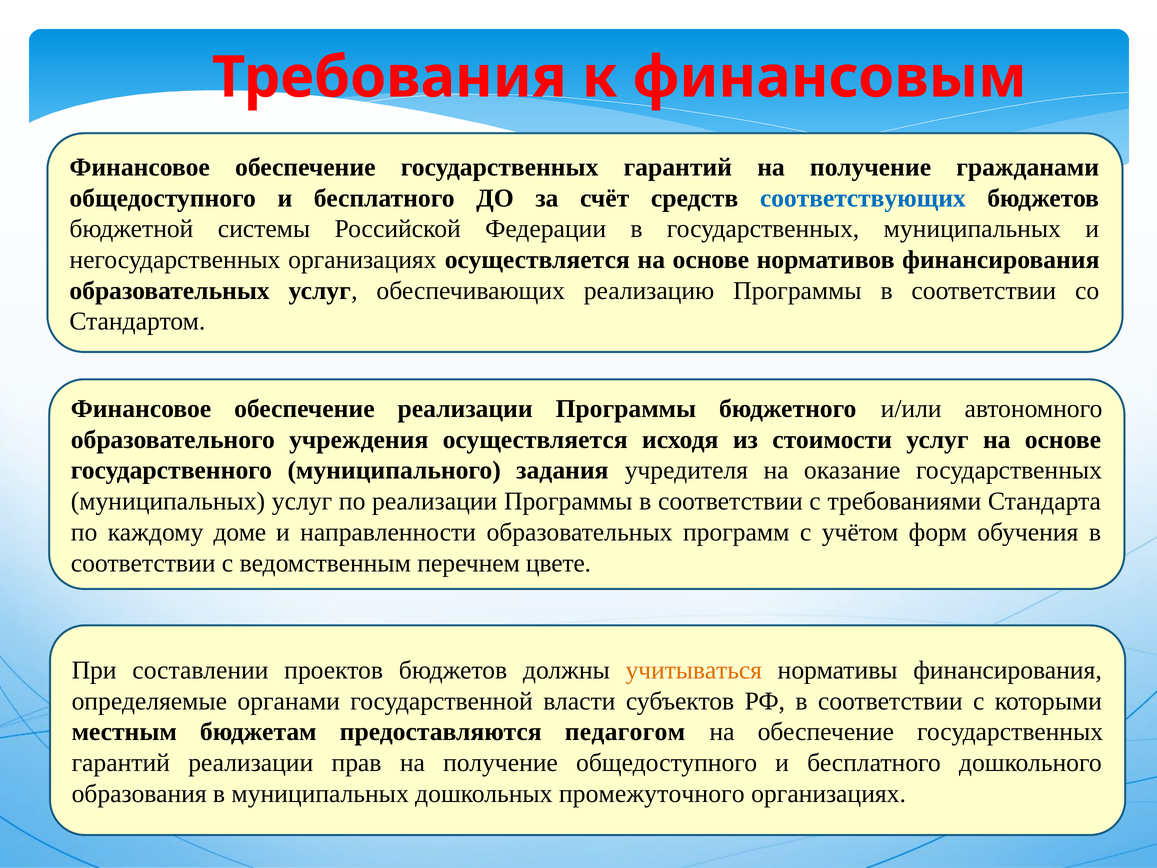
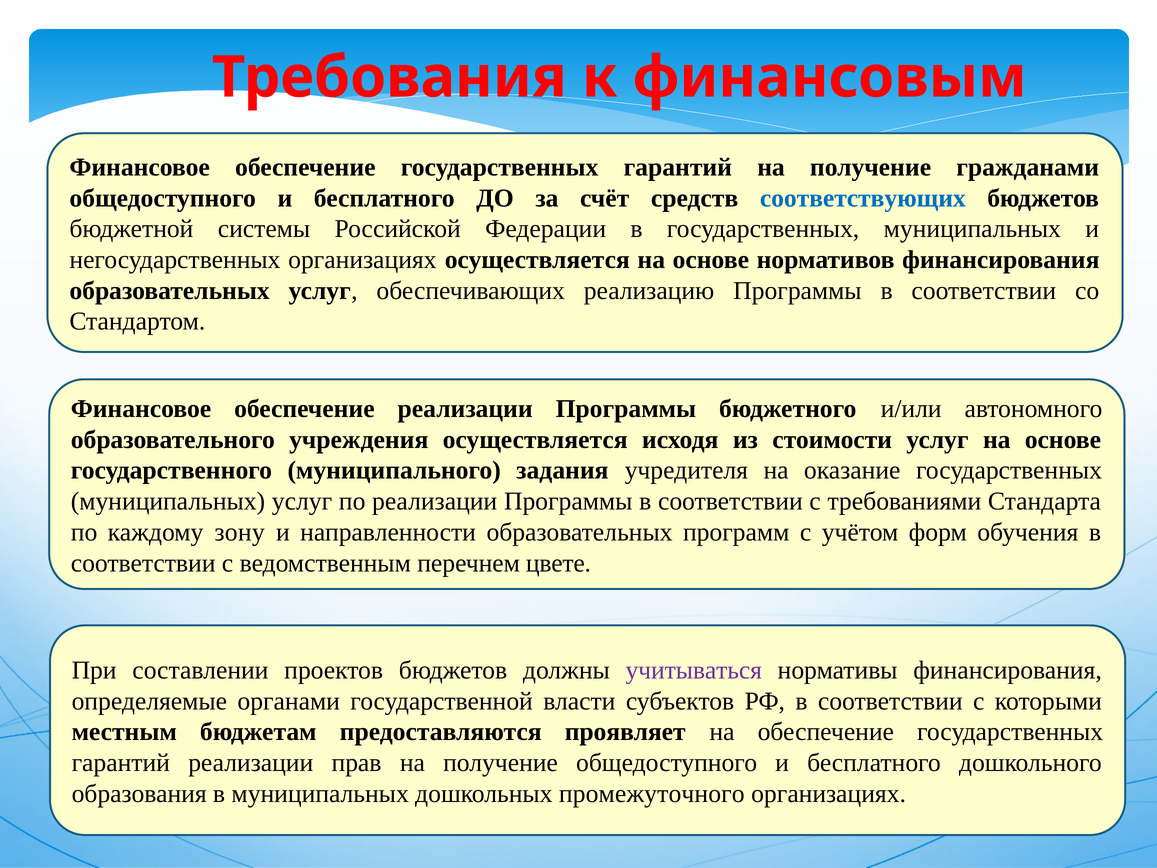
доме: доме -> зону
учитываться colour: orange -> purple
педагогом: педагогом -> проявляет
